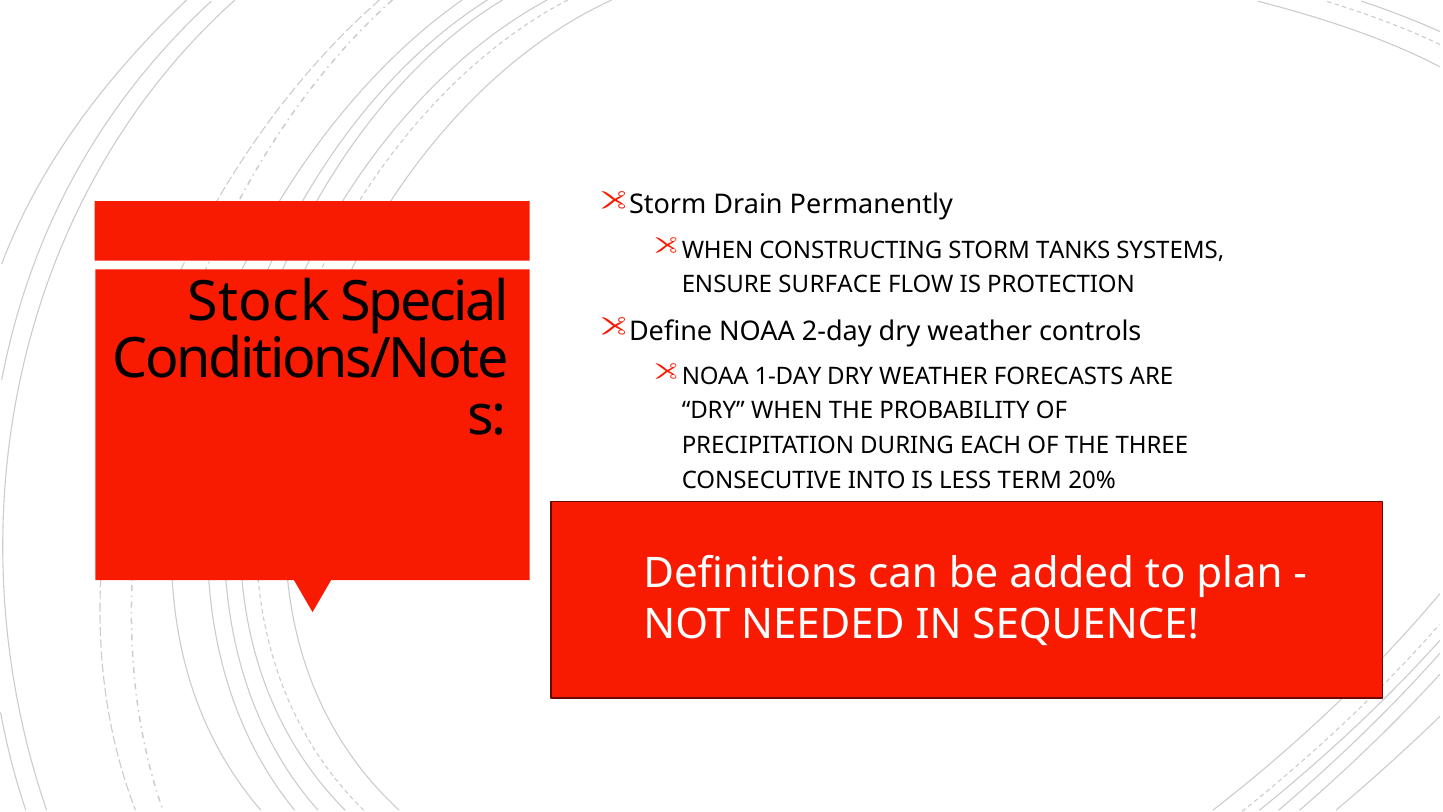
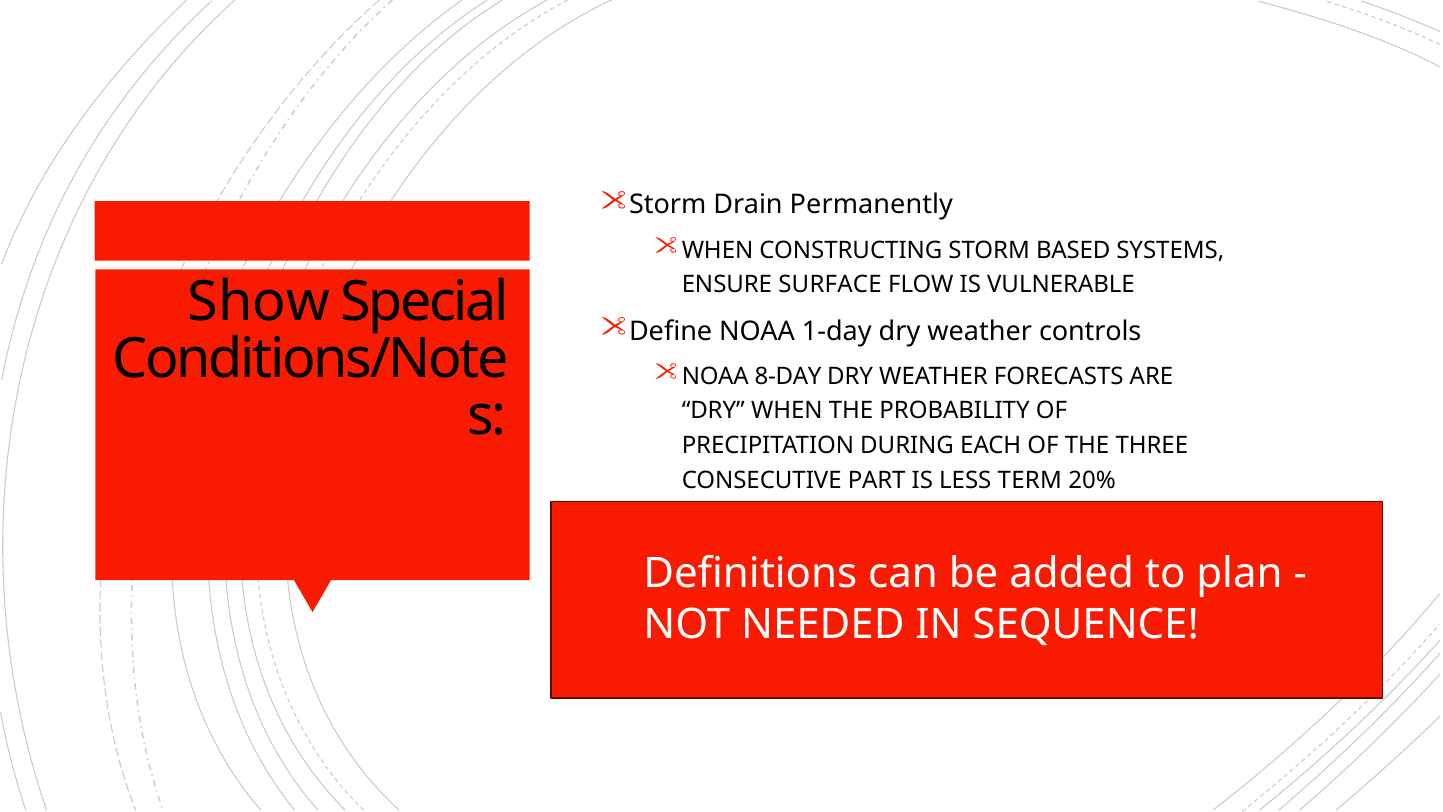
TANKS: TANKS -> BASED
PROTECTION: PROTECTION -> VULNERABLE
Stock: Stock -> Show
2-day: 2-day -> 1-day
1-DAY: 1-DAY -> 8-DAY
INTO: INTO -> PART
